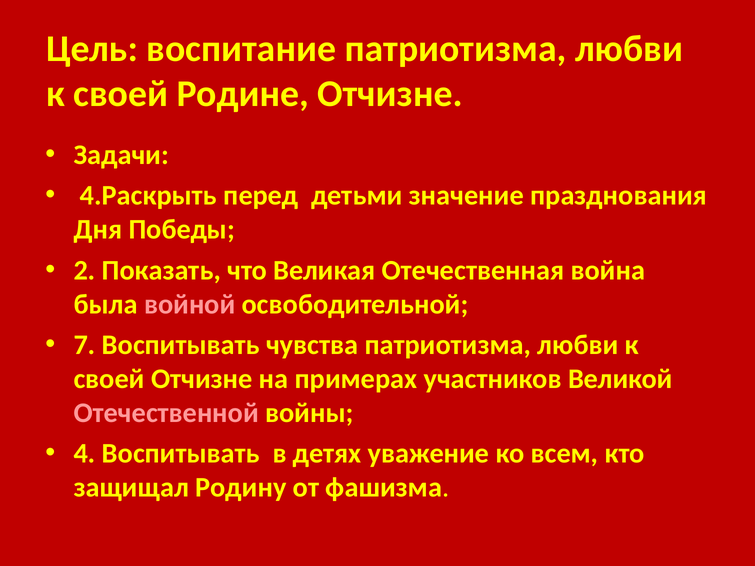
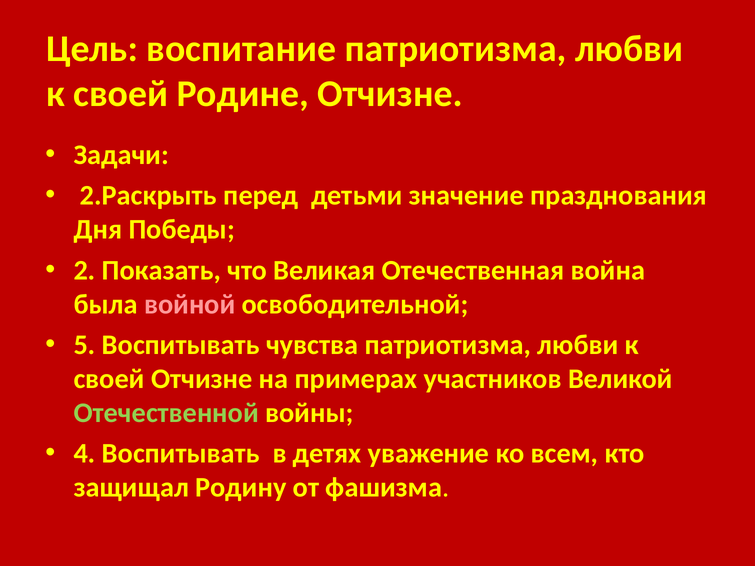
4.Раскрыть: 4.Раскрыть -> 2.Раскрыть
7: 7 -> 5
Отечественной colour: pink -> light green
